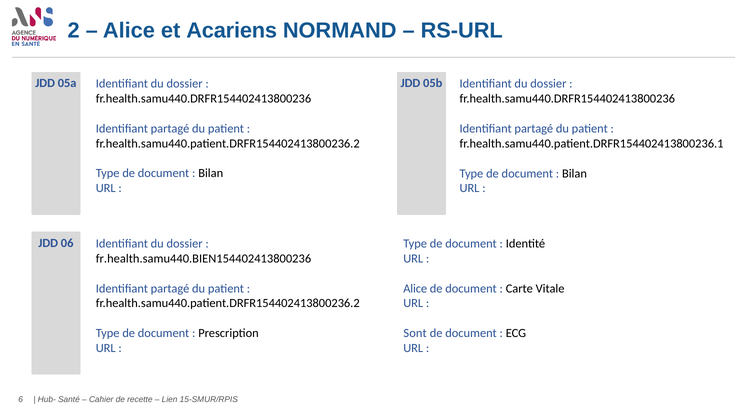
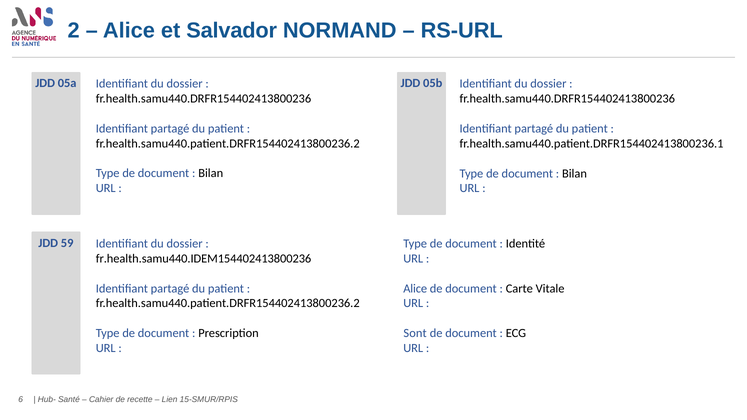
Acariens: Acariens -> Salvador
06: 06 -> 59
fr.health.samu440.BIEN154402413800236: fr.health.samu440.BIEN154402413800236 -> fr.health.samu440.IDEM154402413800236
